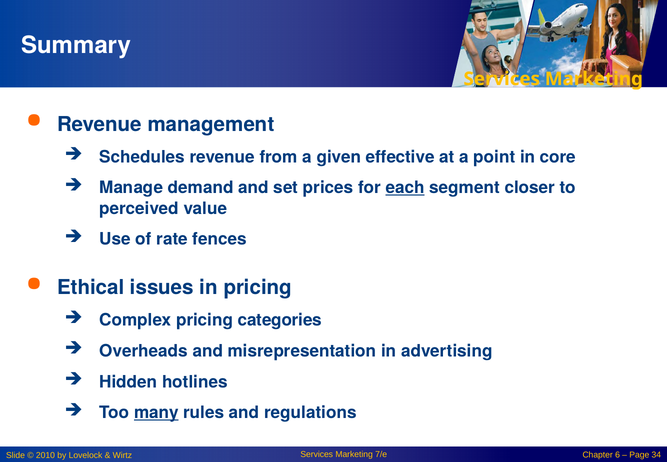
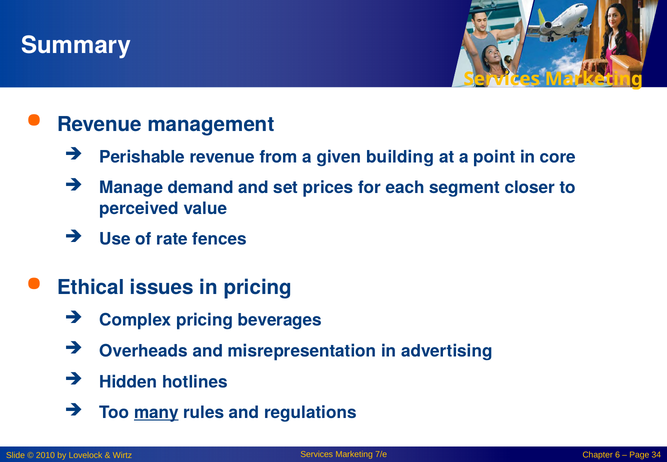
Schedules: Schedules -> Perishable
effective: effective -> building
each underline: present -> none
categories: categories -> beverages
